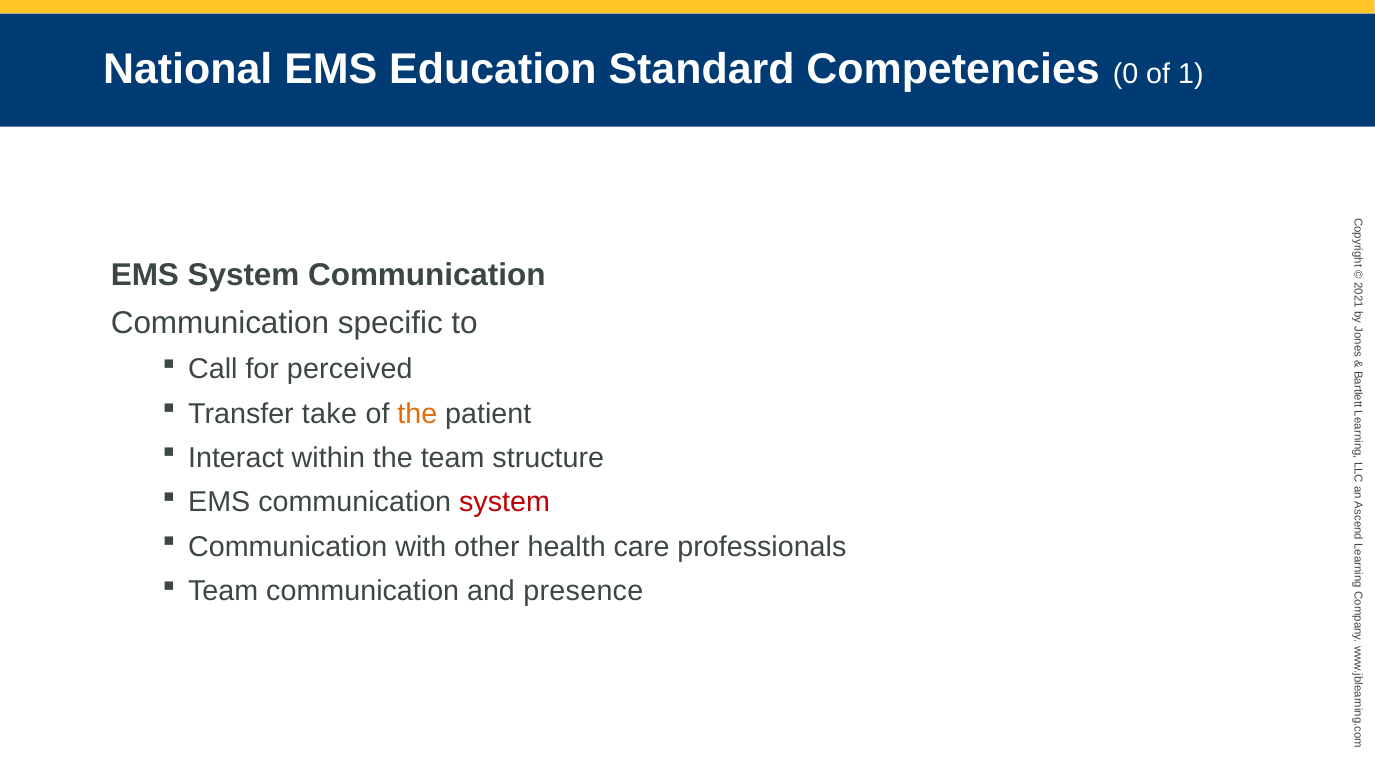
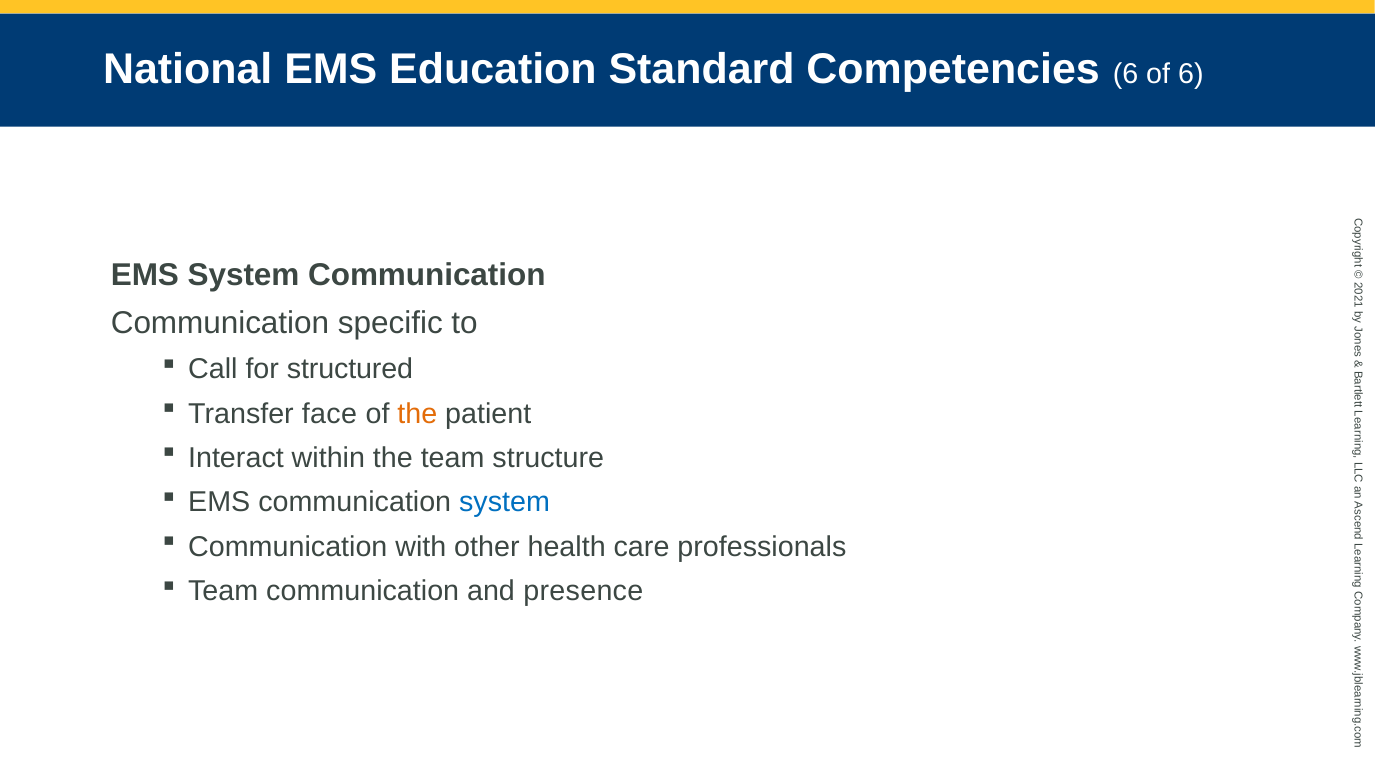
Competencies 0: 0 -> 6
of 1: 1 -> 6
perceived: perceived -> structured
take: take -> face
system at (505, 503) colour: red -> blue
